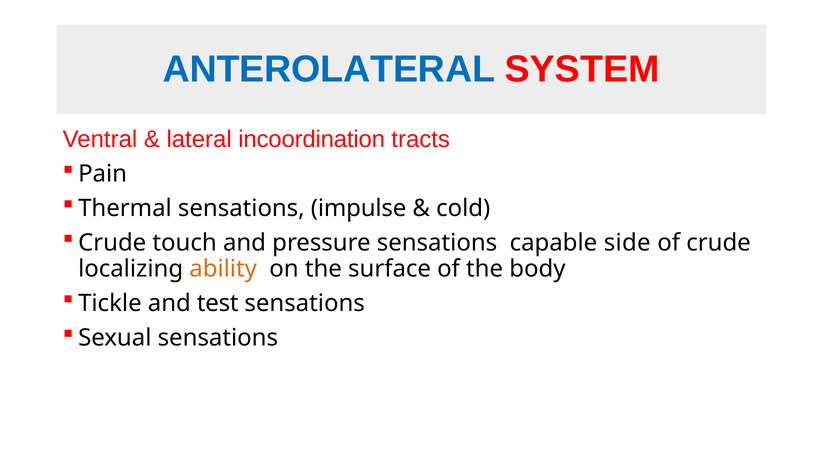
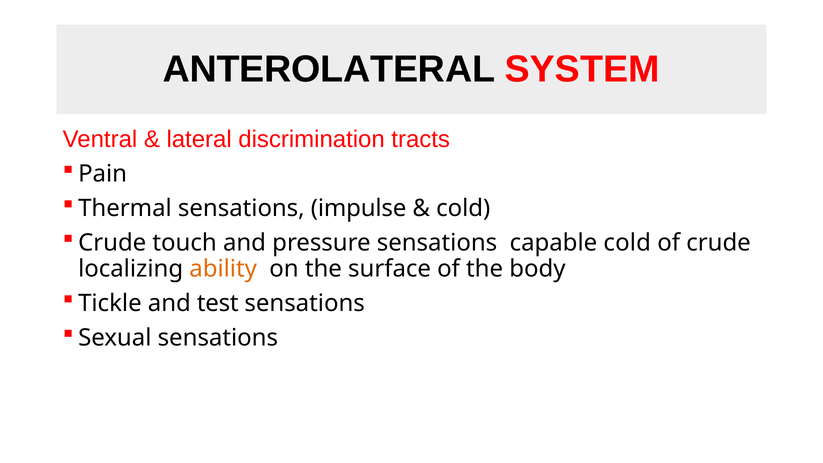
ANTEROLATERAL colour: blue -> black
incoordination: incoordination -> discrimination
capable side: side -> cold
